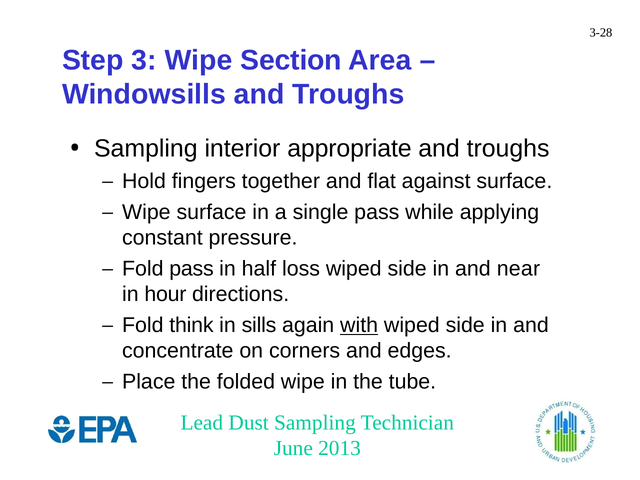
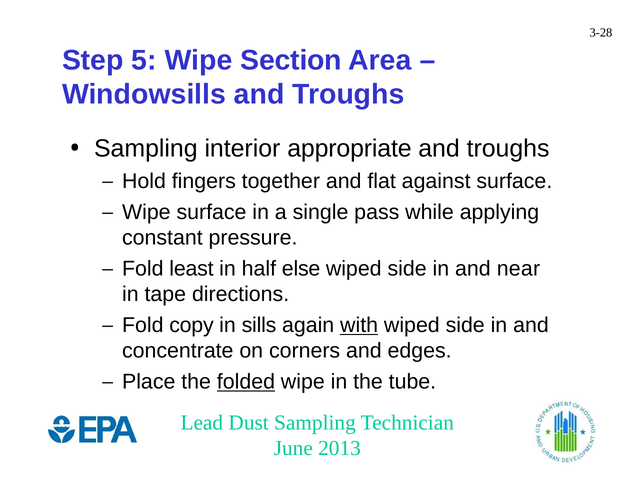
3: 3 -> 5
Fold pass: pass -> least
loss: loss -> else
hour: hour -> tape
think: think -> copy
folded underline: none -> present
